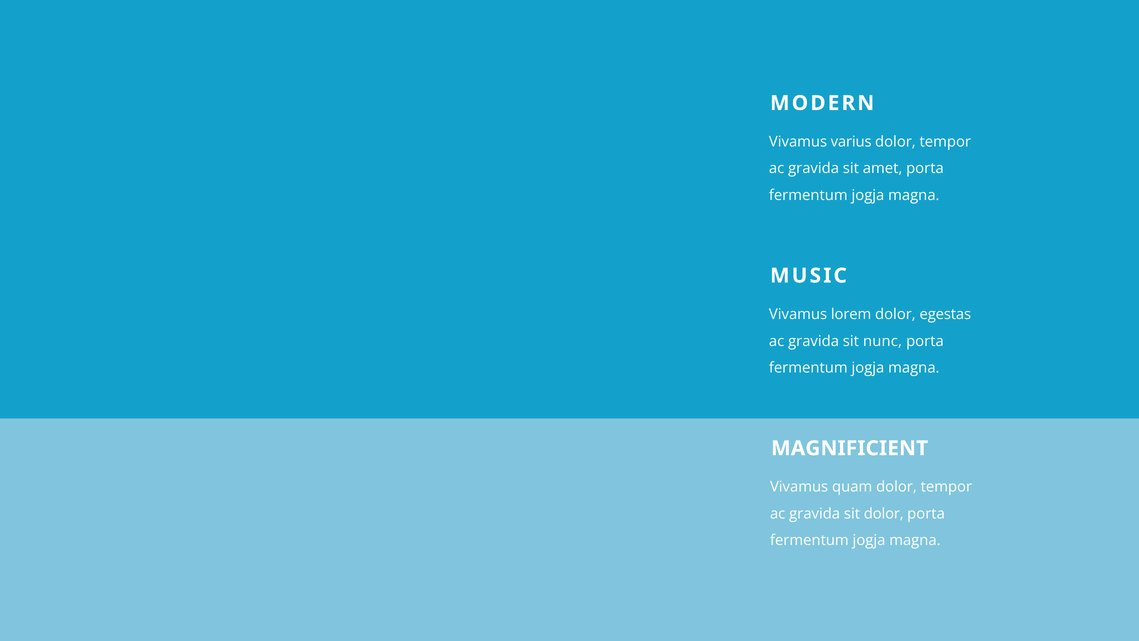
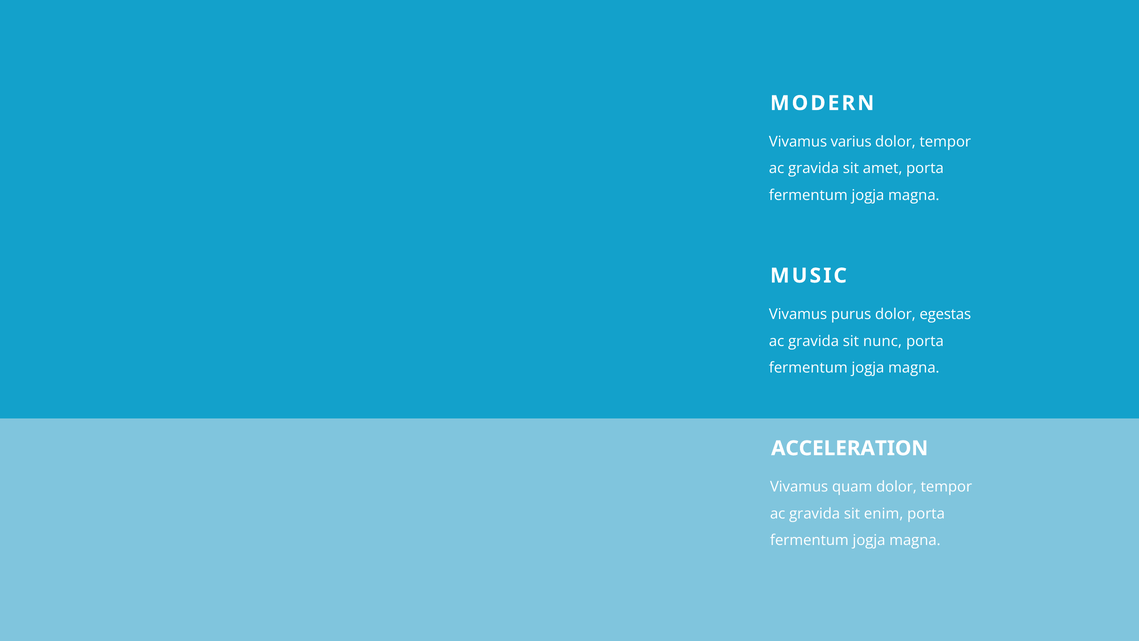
lorem: lorem -> purus
MAGNIFICIENT: MAGNIFICIENT -> ACCELERATION
sit dolor: dolor -> enim
